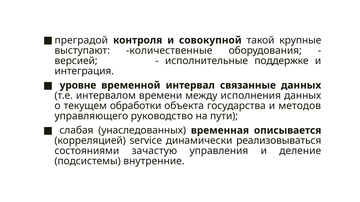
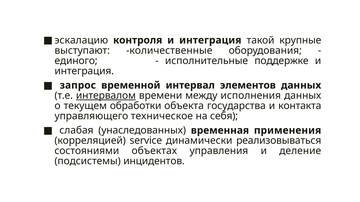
преградой: преградой -> эскалацию
контроля и совокупной: совокупной -> интеграция
версией: версией -> единого
уровне: уровне -> запрос
связанные: связанные -> элементов
интервалом underline: none -> present
методов: методов -> контакта
руководство: руководство -> техническое
пути: пути -> себя
описывается: описывается -> применения
зачастую: зачастую -> объектах
внутренние: внутренние -> инцидентов
